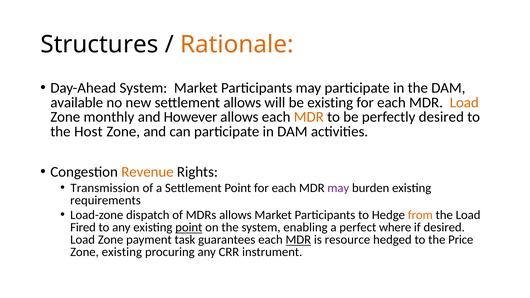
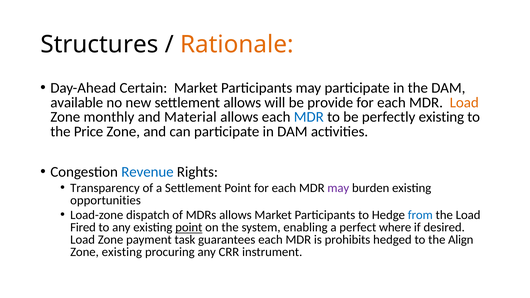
Day-Ahead System: System -> Certain
be existing: existing -> provide
However: However -> Material
MDR at (309, 117) colour: orange -> blue
perfectly desired: desired -> existing
Host: Host -> Price
Revenue colour: orange -> blue
Transmission: Transmission -> Transparency
requirements: requirements -> opportunities
from colour: orange -> blue
MDR at (298, 240) underline: present -> none
resource: resource -> prohibits
Price: Price -> Align
